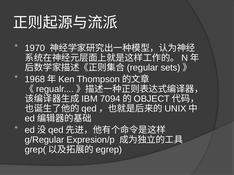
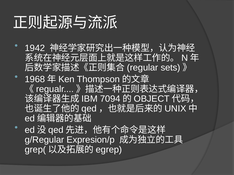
1970: 1970 -> 1942
